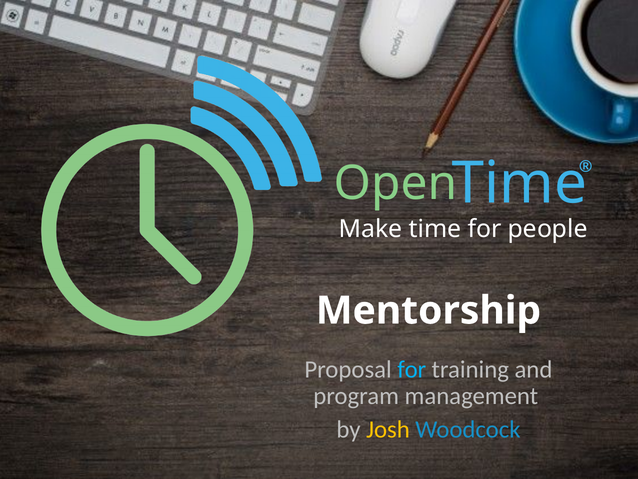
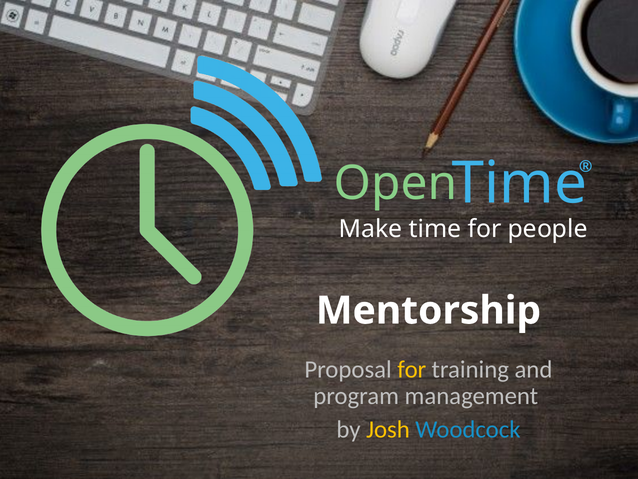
for at (412, 369) colour: light blue -> yellow
